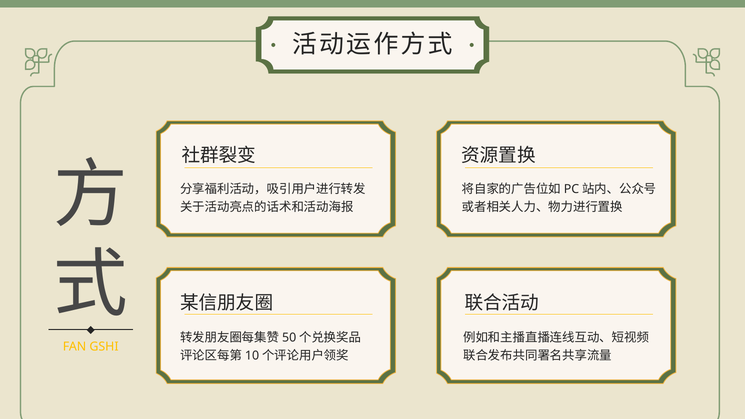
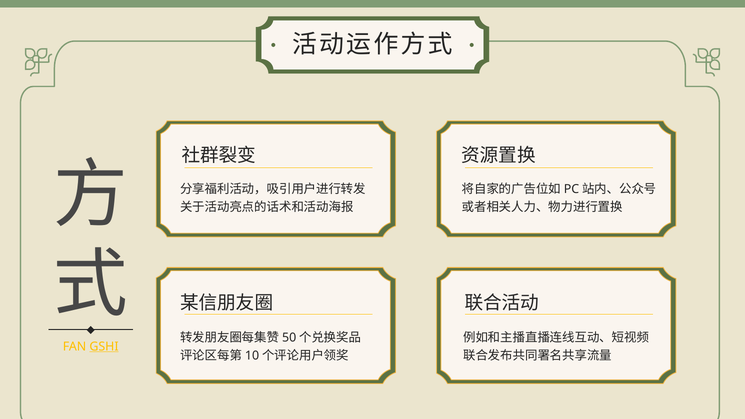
GSHI underline: none -> present
